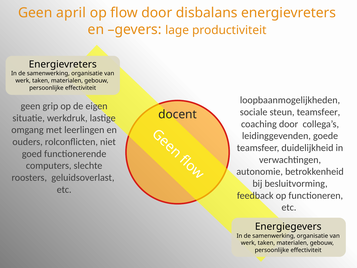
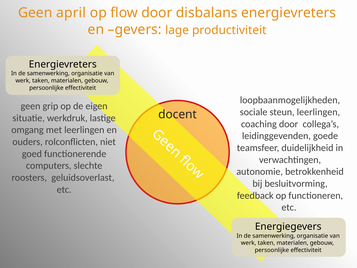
steun teamsfeer: teamsfeer -> leerlingen
